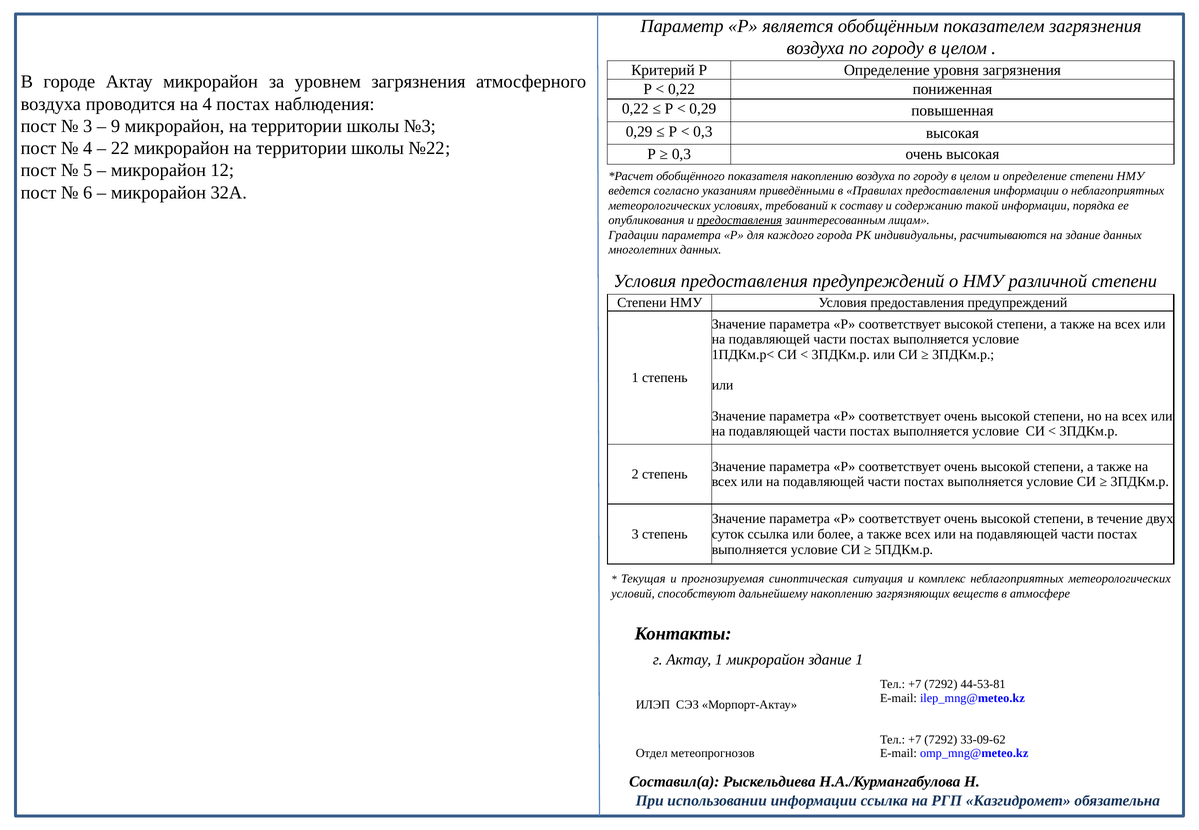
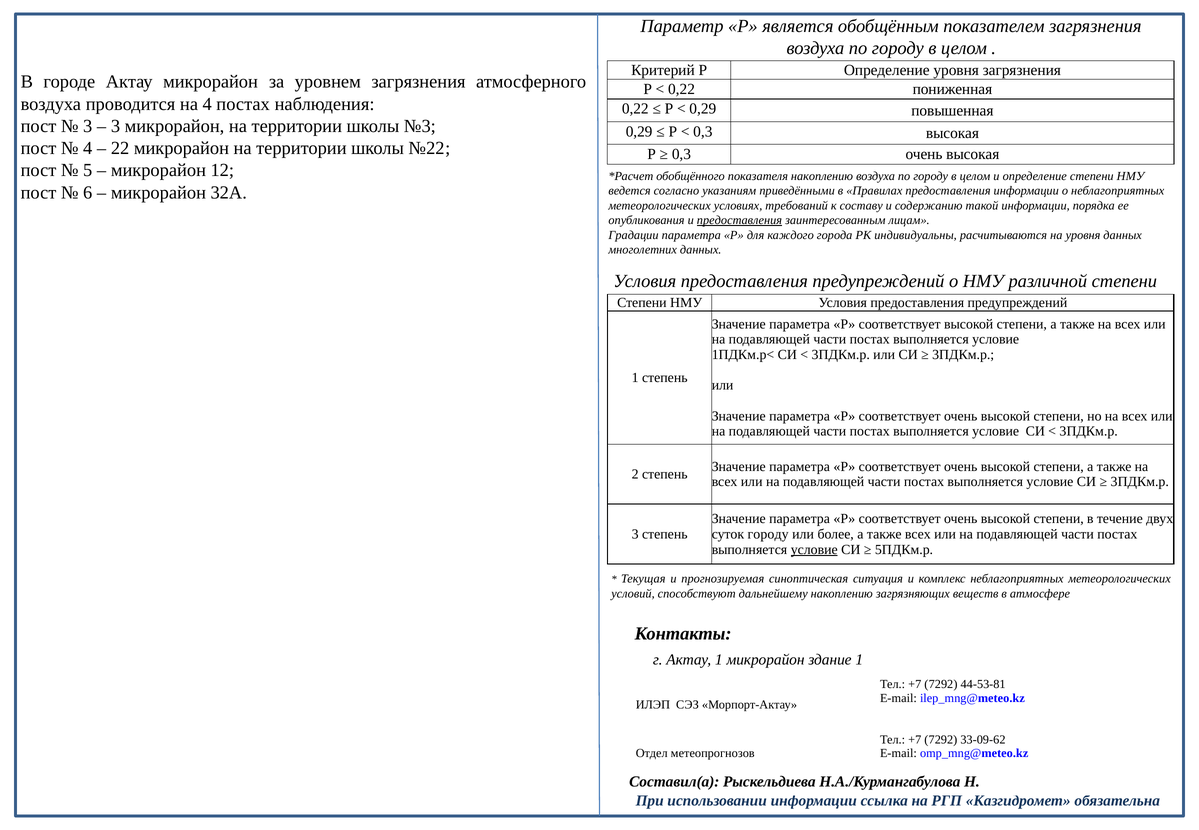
9 at (116, 126): 9 -> 3
на здание: здание -> уровня
суток ссылка: ссылка -> городу
условие at (814, 550) underline: none -> present
